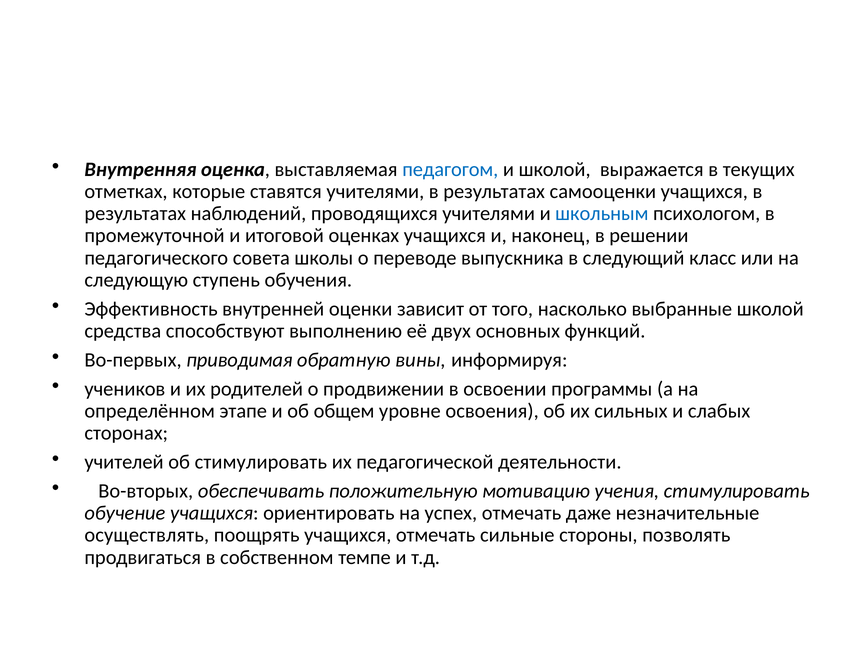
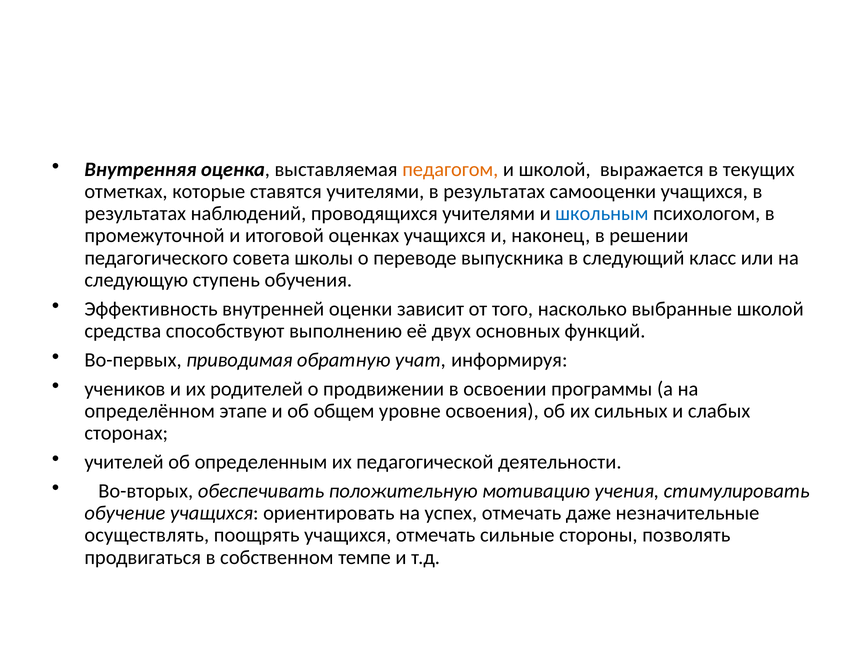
педагогом colour: blue -> orange
вины: вины -> учат
об стимулировать: стимулировать -> определенным
